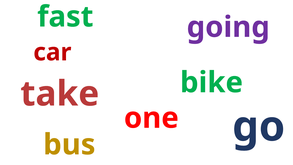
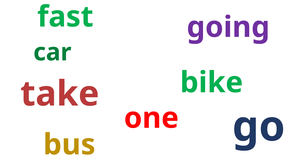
car colour: red -> green
